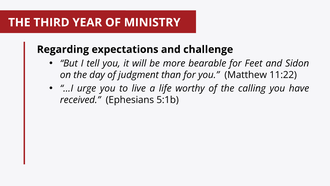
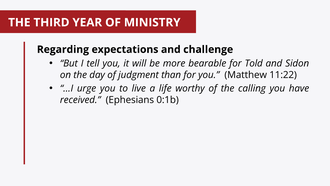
Feet: Feet -> Told
5:1b: 5:1b -> 0:1b
